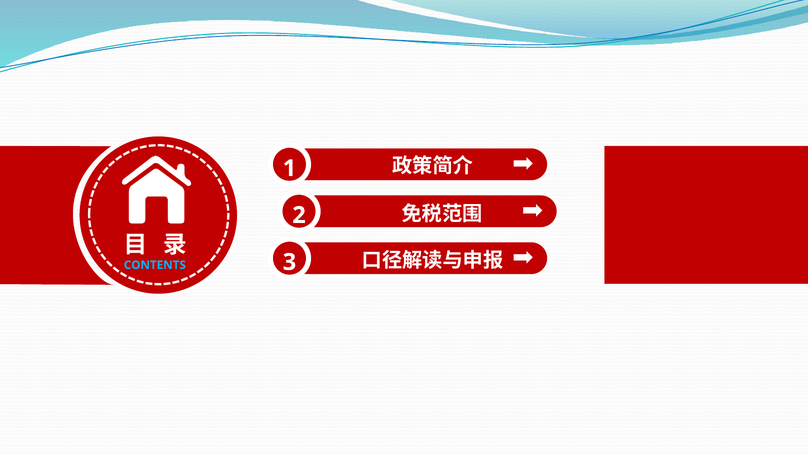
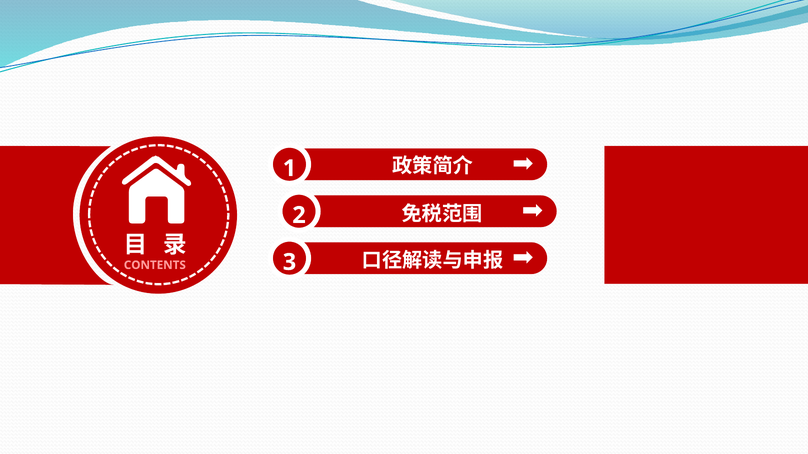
CONTENTS colour: light blue -> pink
